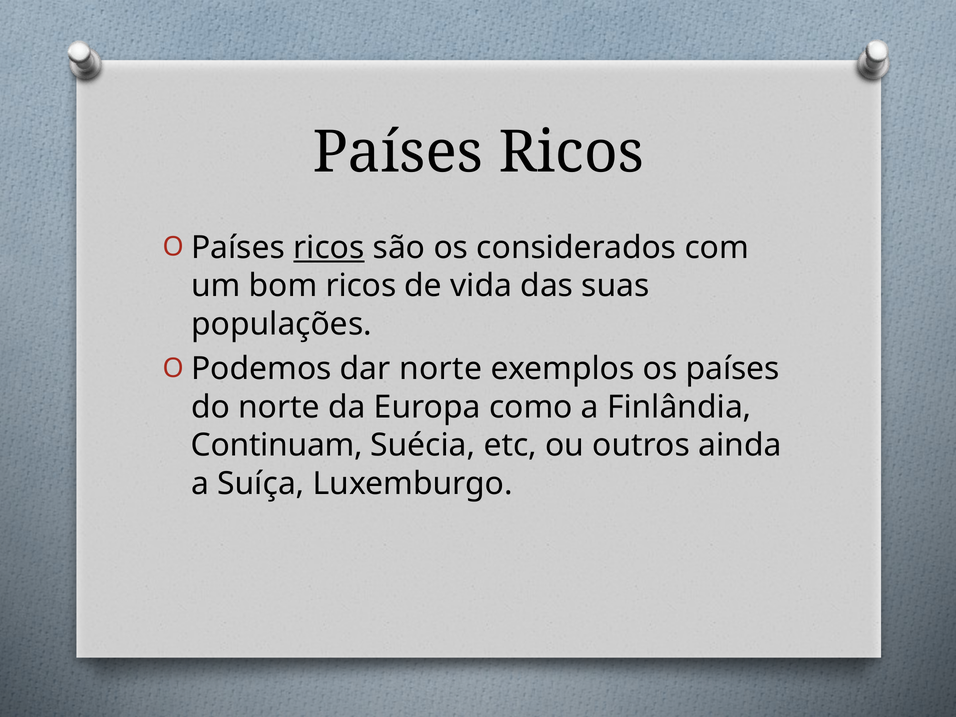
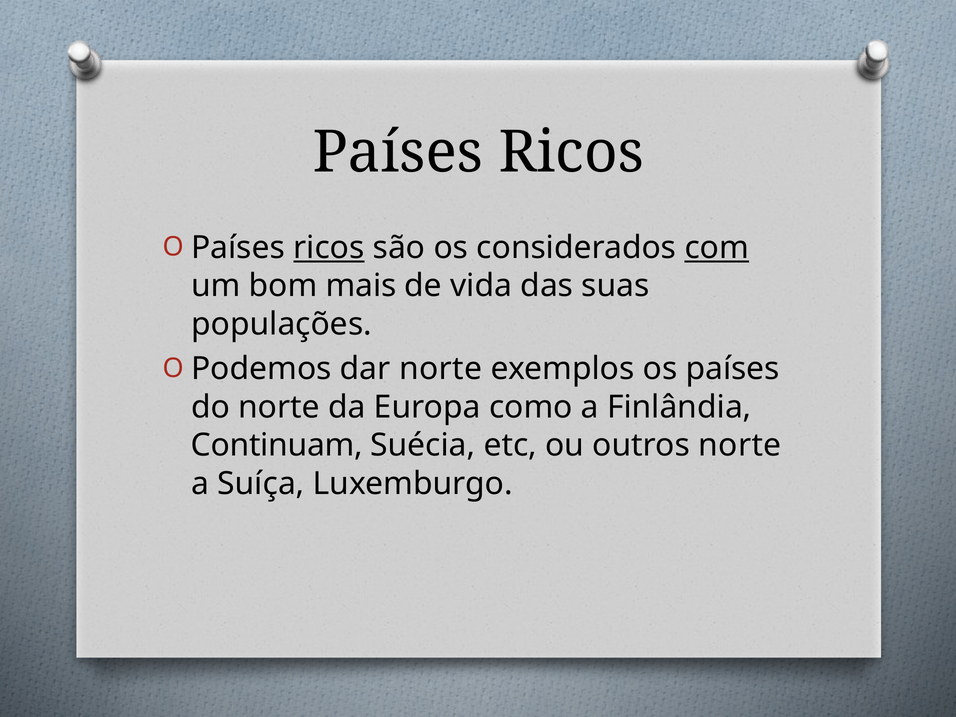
com underline: none -> present
bom ricos: ricos -> mais
outros ainda: ainda -> norte
